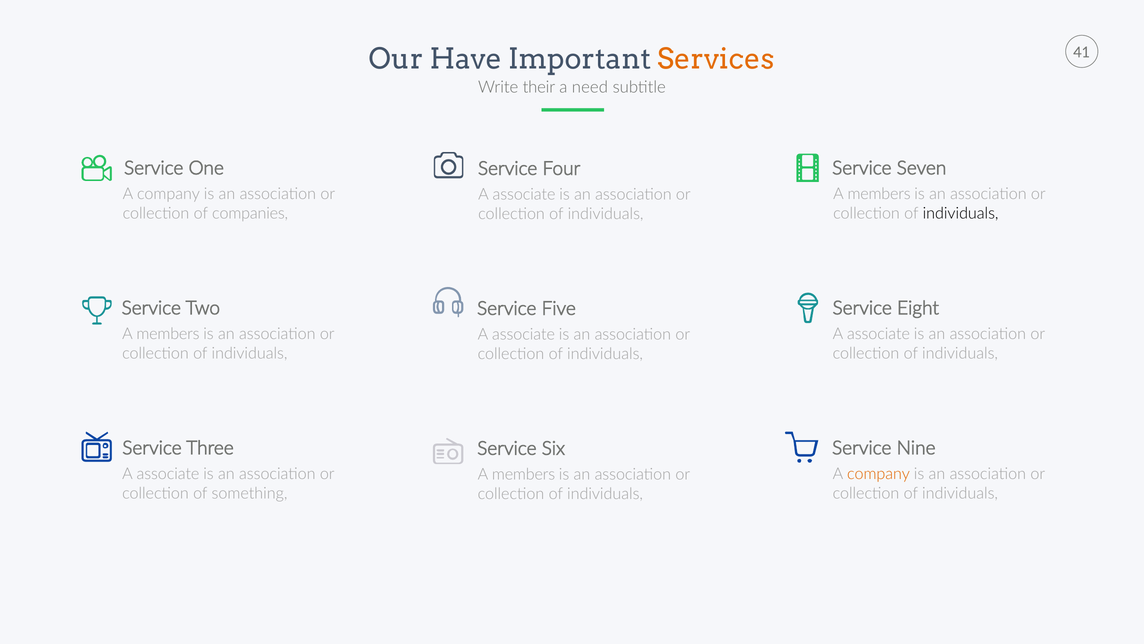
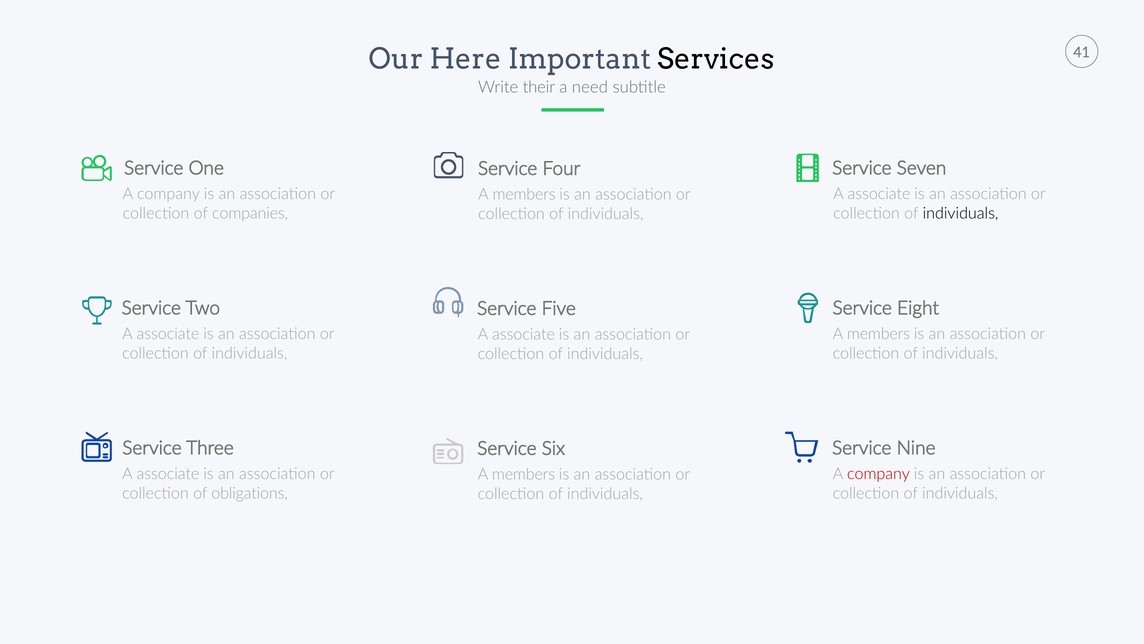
Have: Have -> Here
Services colour: orange -> black
members at (879, 194): members -> associate
associate at (524, 194): associate -> members
members at (168, 334): members -> associate
associate at (878, 334): associate -> members
company at (878, 474) colour: orange -> red
something: something -> obligations
